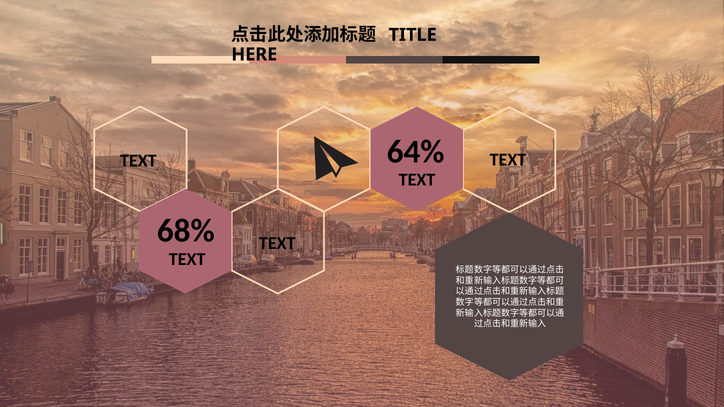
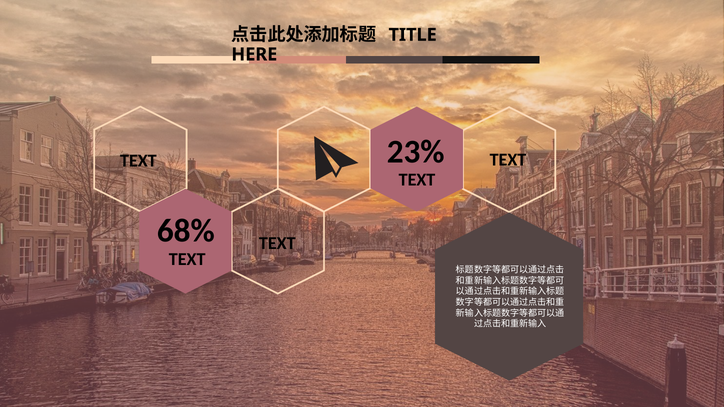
64%: 64% -> 23%
